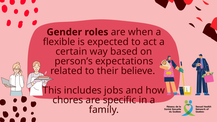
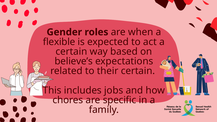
person’s: person’s -> believe’s
their believe: believe -> certain
